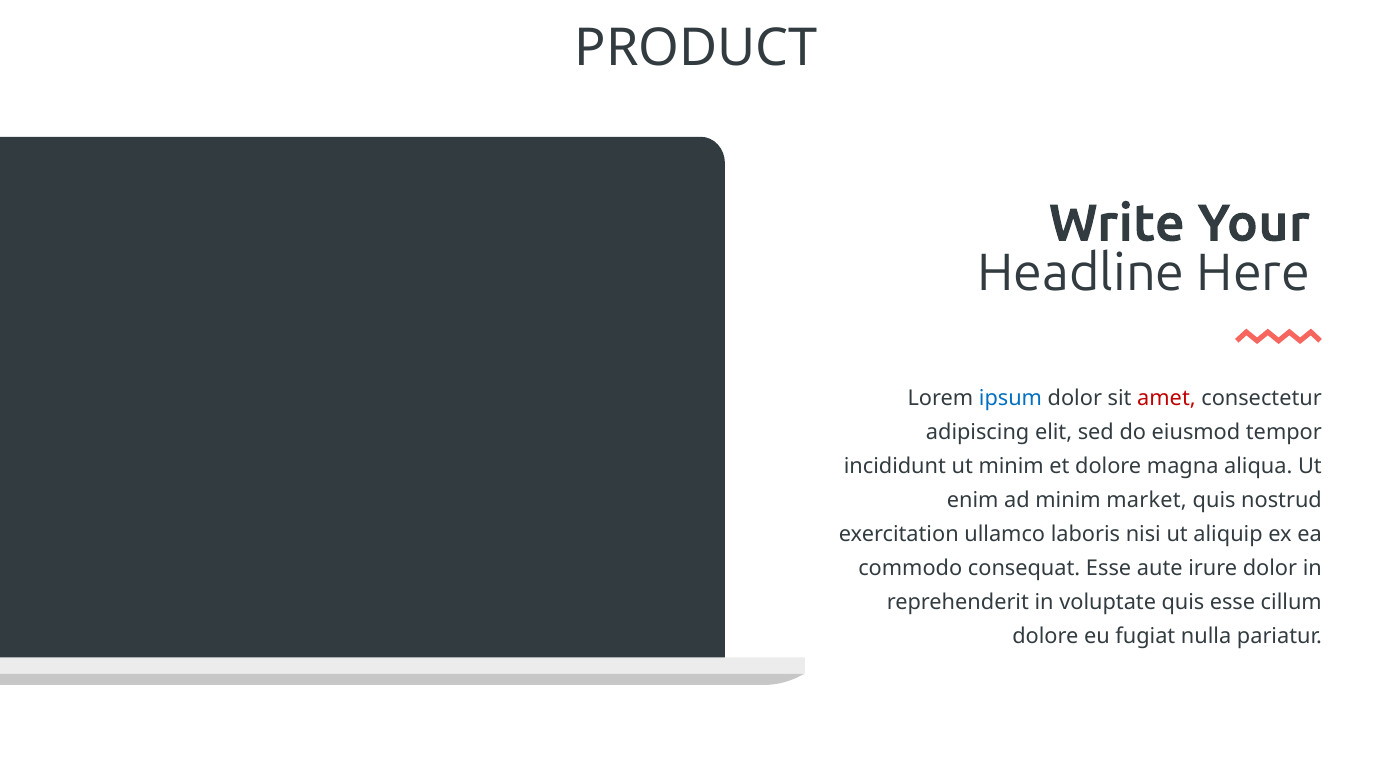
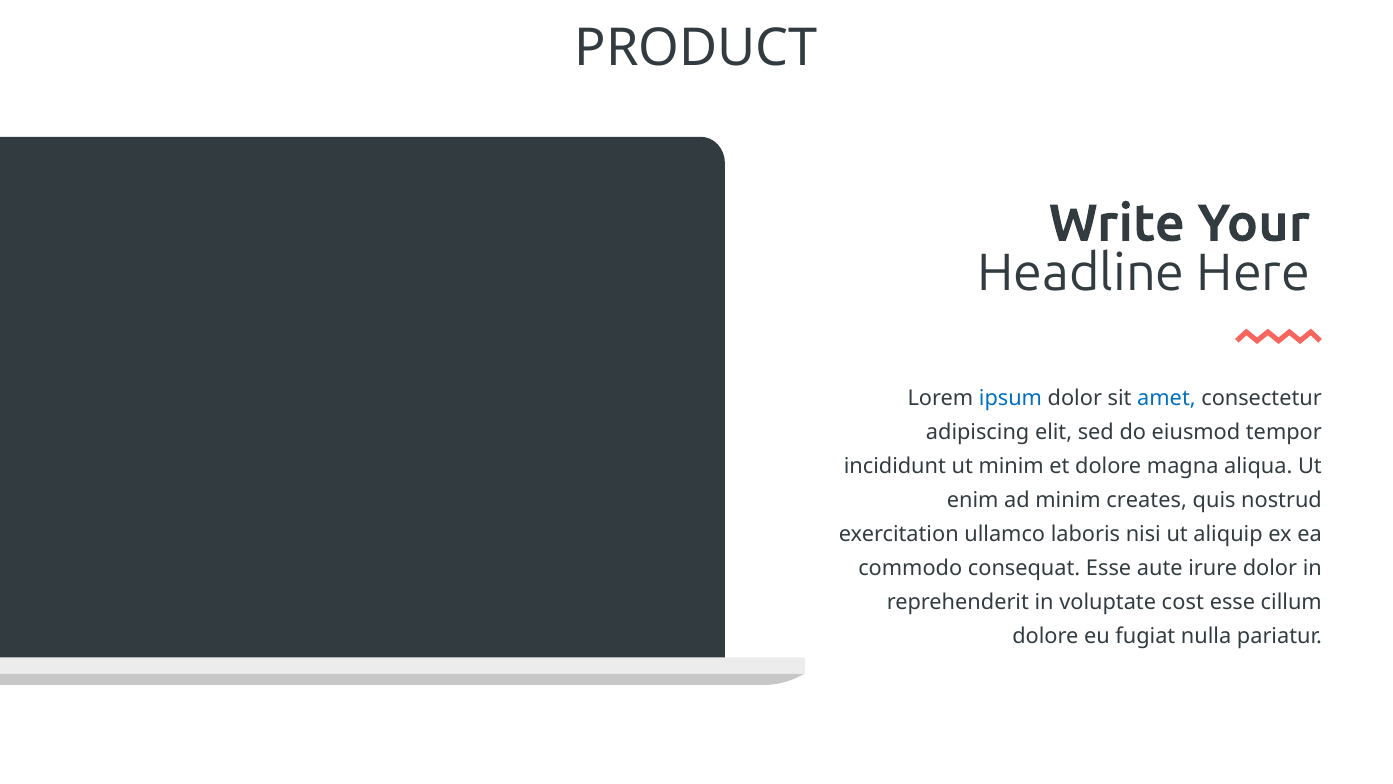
amet colour: red -> blue
market: market -> creates
voluptate quis: quis -> cost
